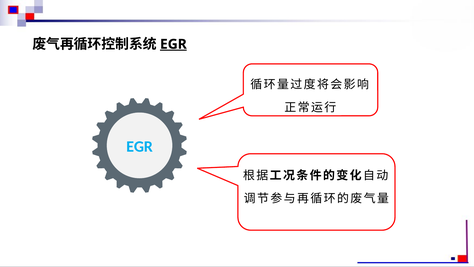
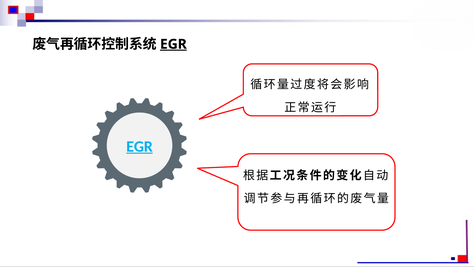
EGR at (140, 146) underline: none -> present
